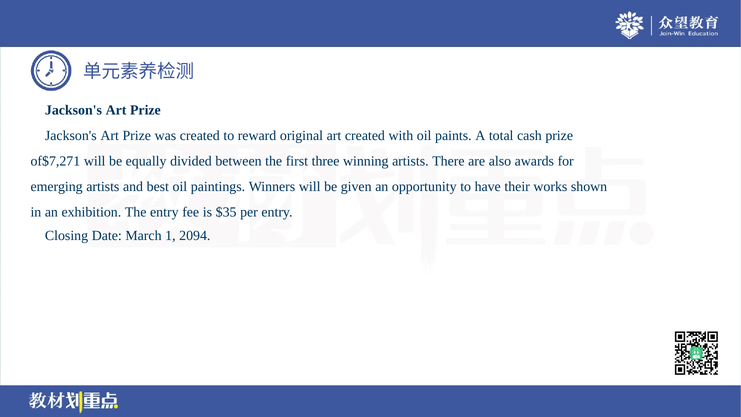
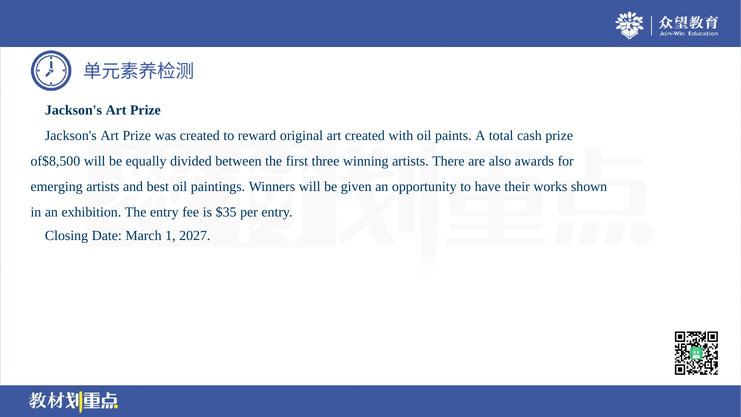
of$7,271: of$7,271 -> of$8,500
2094: 2094 -> 2027
